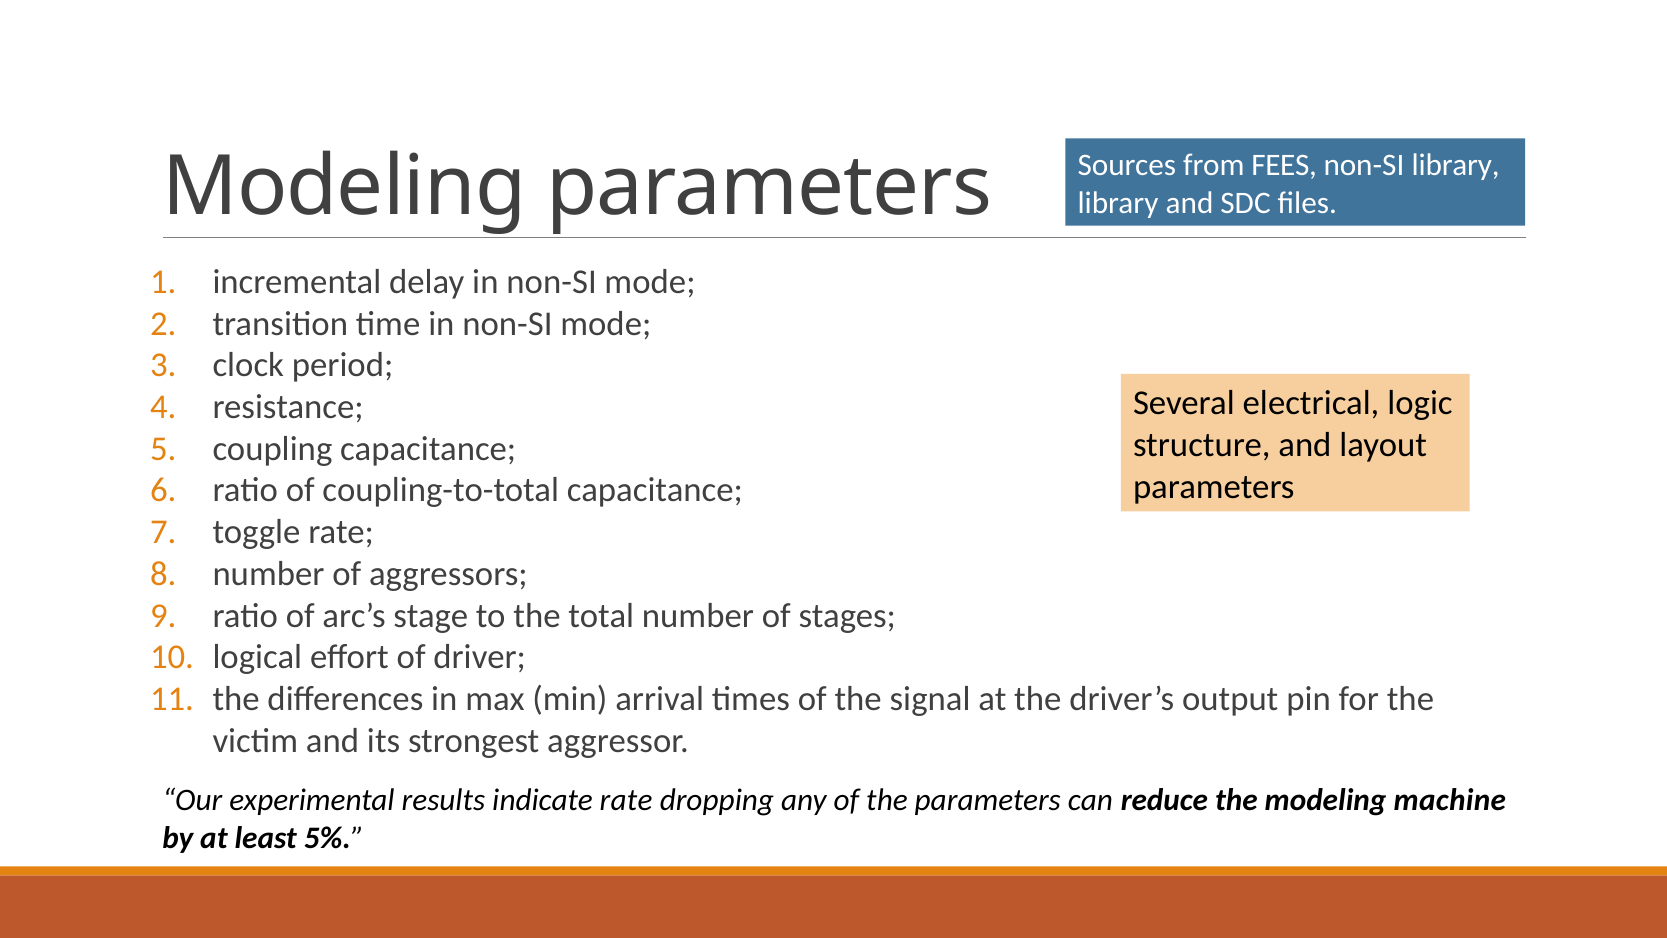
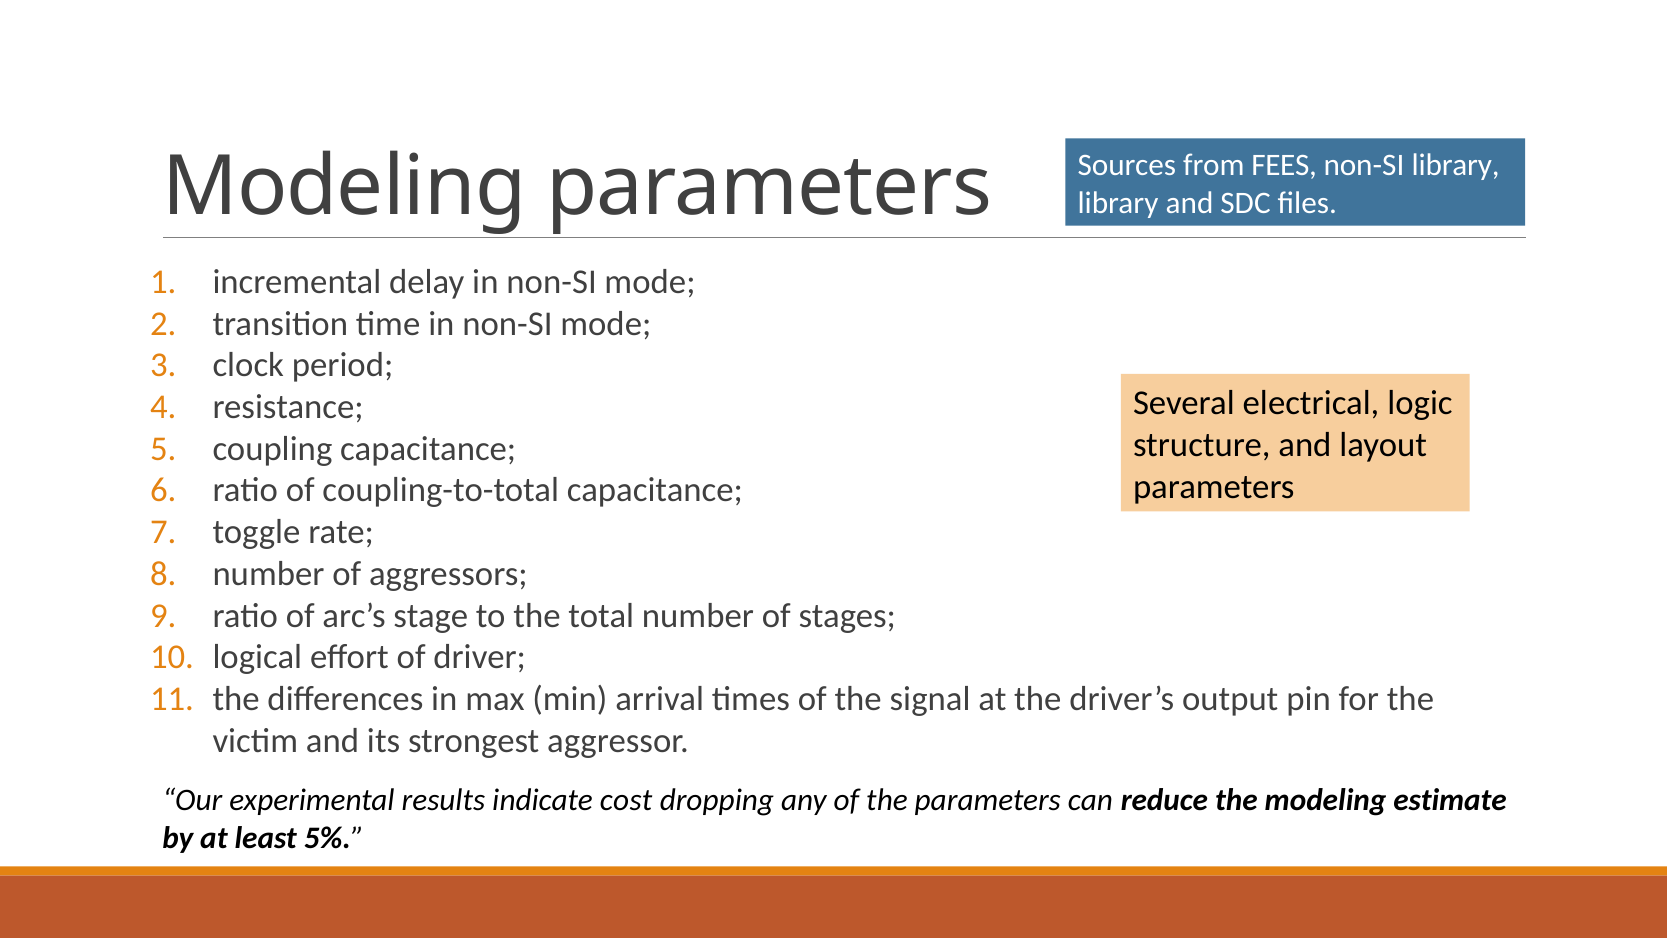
indicate rate: rate -> cost
machine: machine -> estimate
